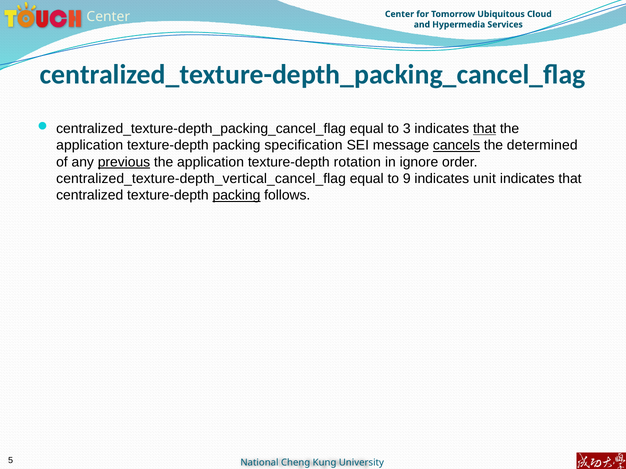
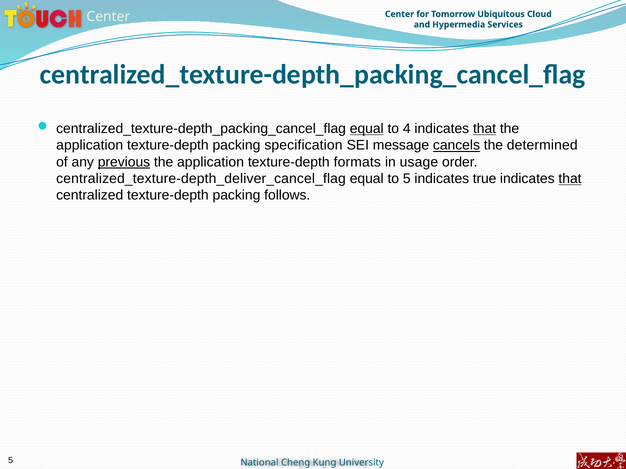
equal at (367, 129) underline: none -> present
3: 3 -> 4
rotation: rotation -> formats
ignore: ignore -> usage
centralized_texture-depth_vertical_cancel_flag: centralized_texture-depth_vertical_cancel_flag -> centralized_texture-depth_deliver_cancel_flag
to 9: 9 -> 5
unit: unit -> true
that at (570, 179) underline: none -> present
packing at (236, 196) underline: present -> none
